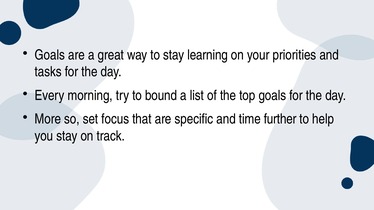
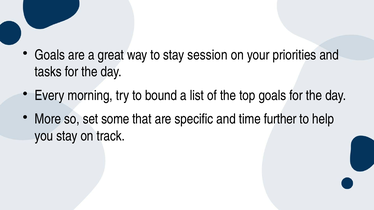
learning: learning -> session
focus: focus -> some
